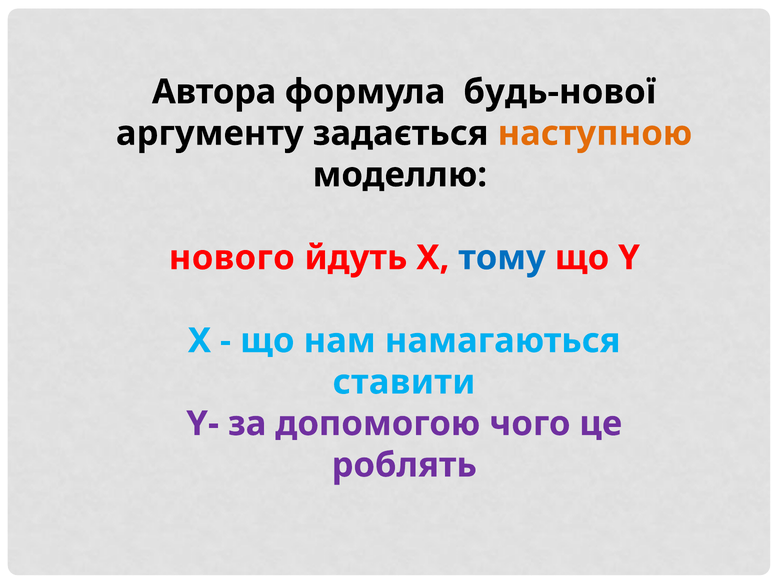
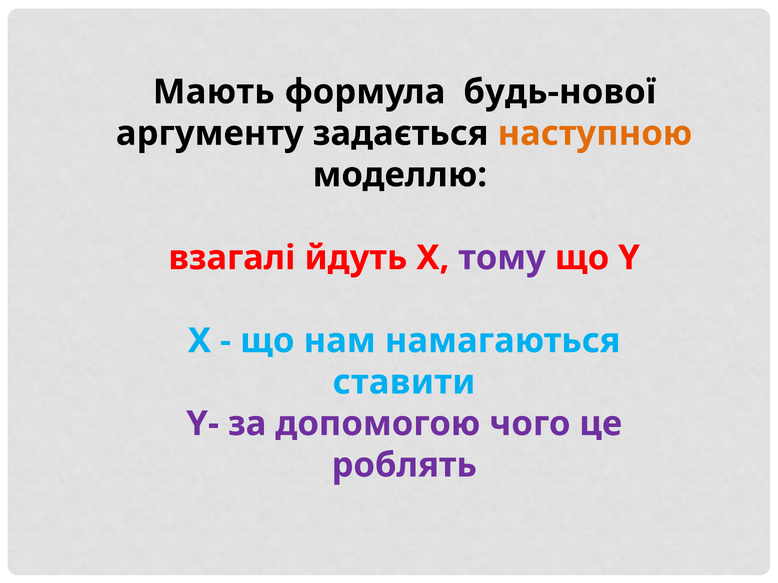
Автора: Автора -> Мають
нового: нового -> взагалі
тому colour: blue -> purple
